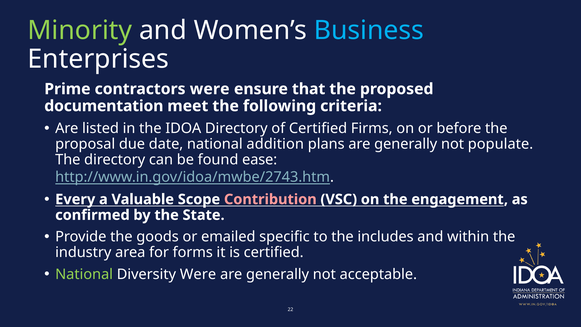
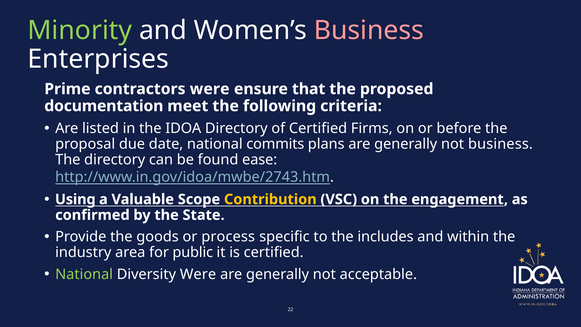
Business at (369, 30) colour: light blue -> pink
addition: addition -> commits
not populate: populate -> business
Every: Every -> Using
Contribution colour: pink -> yellow
emailed: emailed -> process
forms: forms -> public
